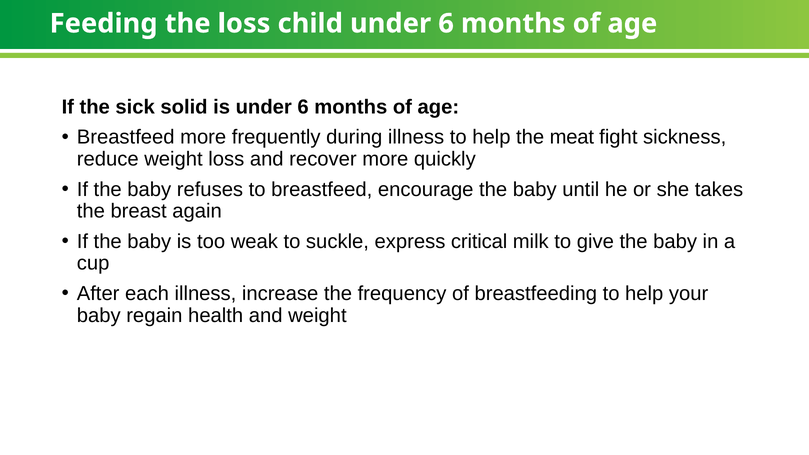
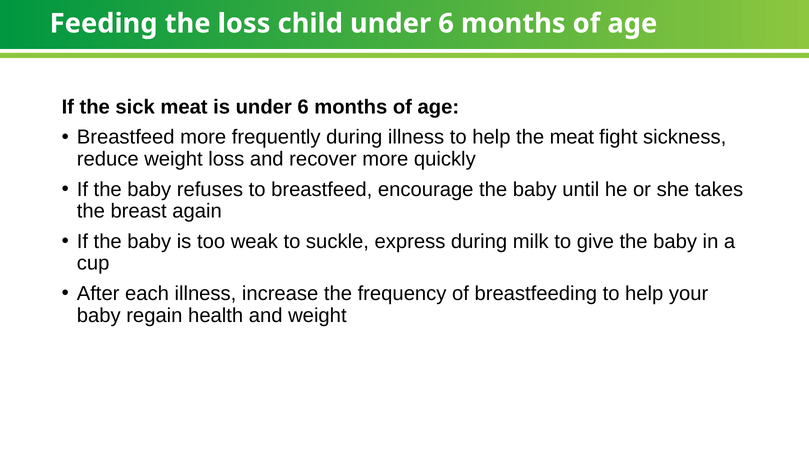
sick solid: solid -> meat
express critical: critical -> during
